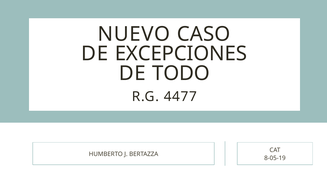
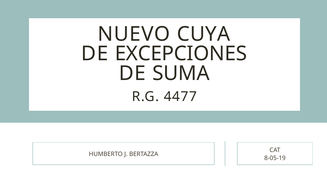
CASO: CASO -> CUYA
TODO: TODO -> SUMA
